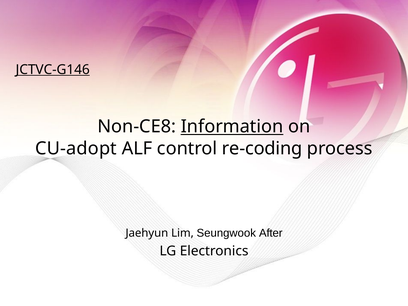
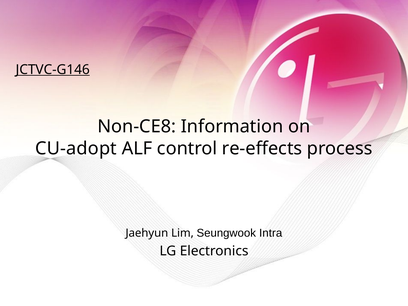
Information underline: present -> none
re-coding: re-coding -> re-effects
After: After -> Intra
